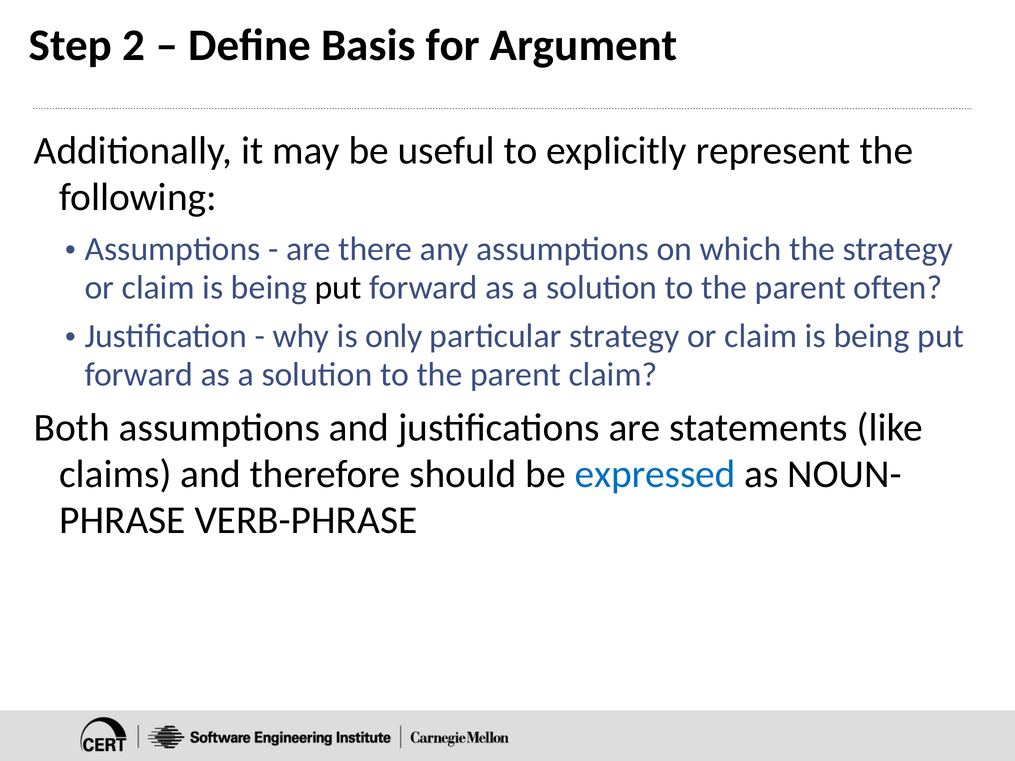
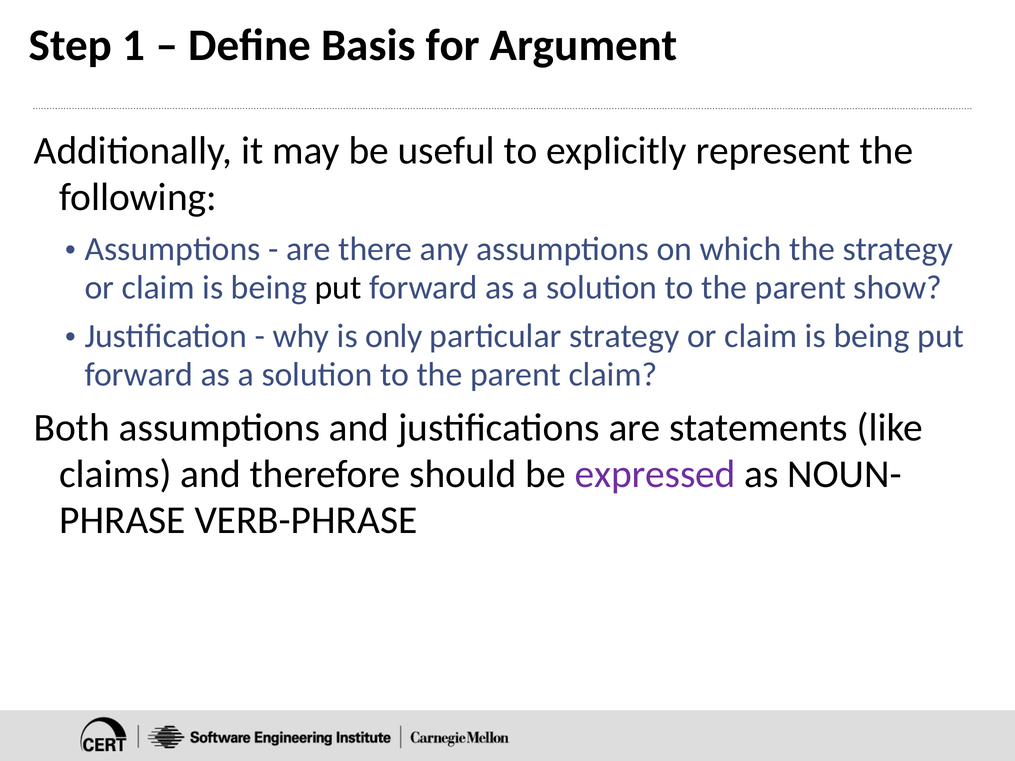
2: 2 -> 1
often: often -> show
expressed colour: blue -> purple
